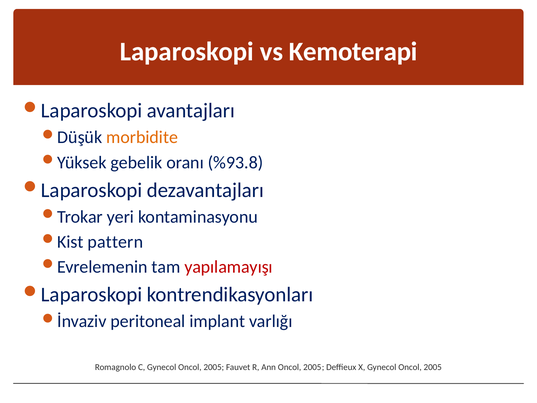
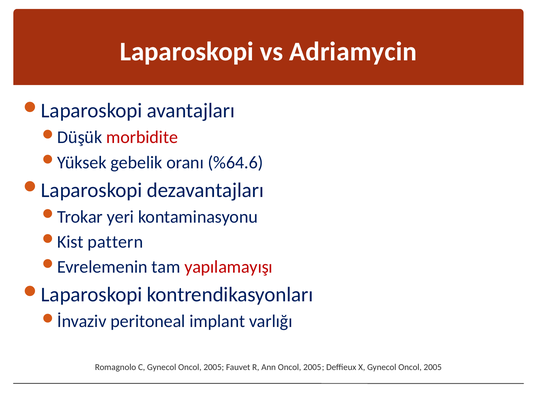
Kemoterapi: Kemoterapi -> Adriamycin
morbidite colour: orange -> red
%93.8: %93.8 -> %64.6
